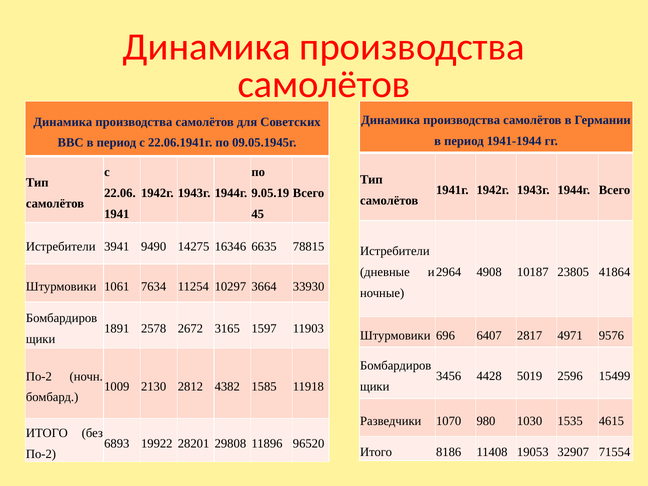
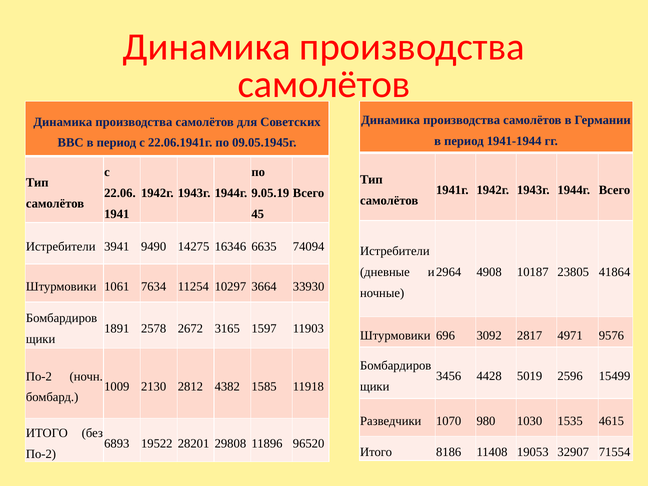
78815: 78815 -> 74094
6407: 6407 -> 3092
19922: 19922 -> 19522
